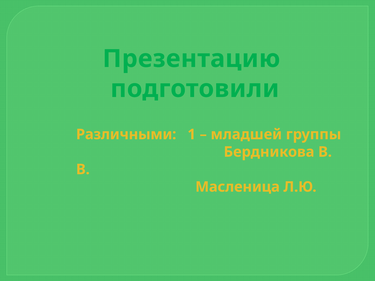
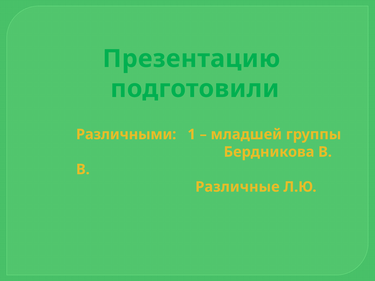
Масленица: Масленица -> Различные
